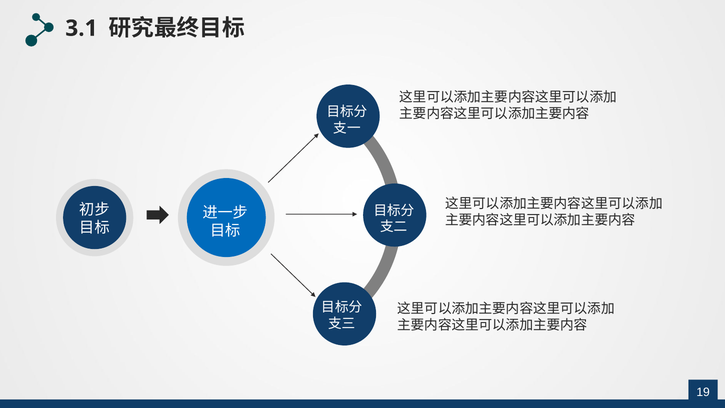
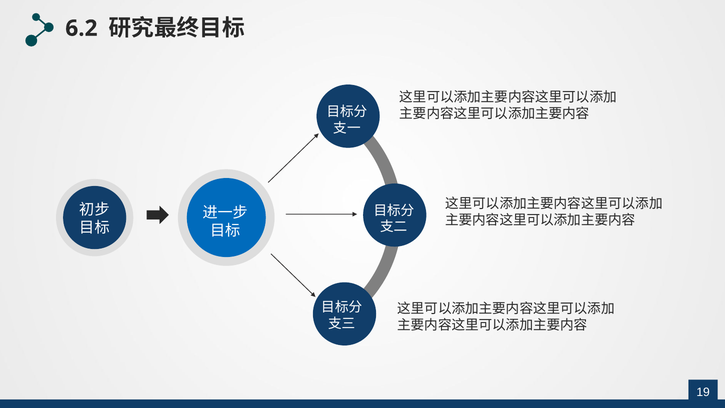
3.1: 3.1 -> 6.2
